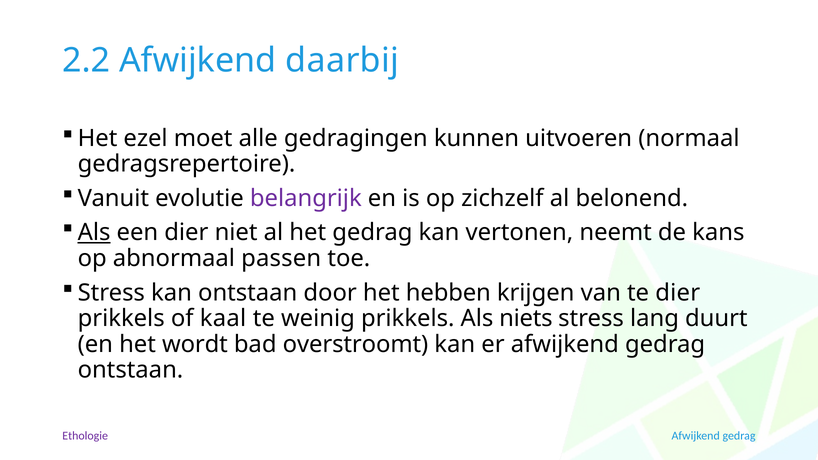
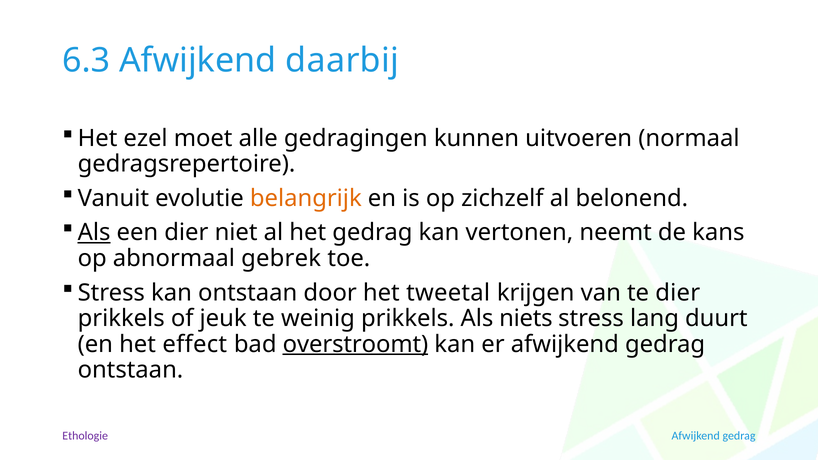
2.2: 2.2 -> 6.3
belangrijk colour: purple -> orange
passen: passen -> gebrek
hebben: hebben -> tweetal
kaal: kaal -> jeuk
wordt: wordt -> effect
overstroomt underline: none -> present
